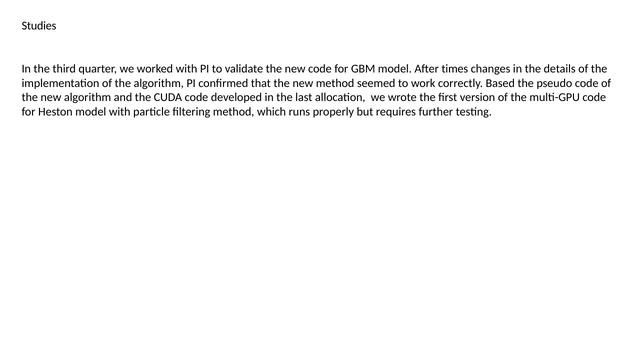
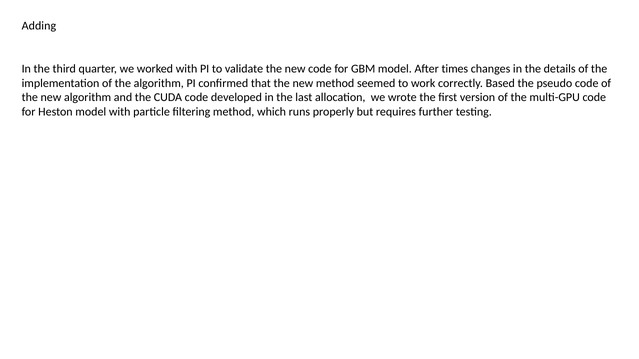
Studies: Studies -> Adding
